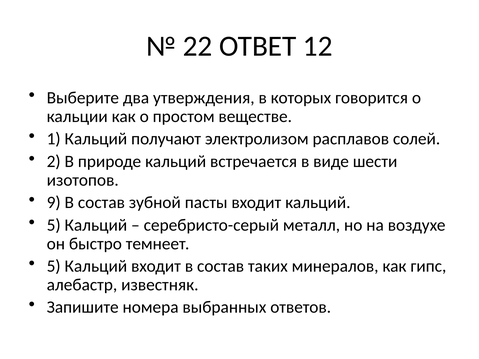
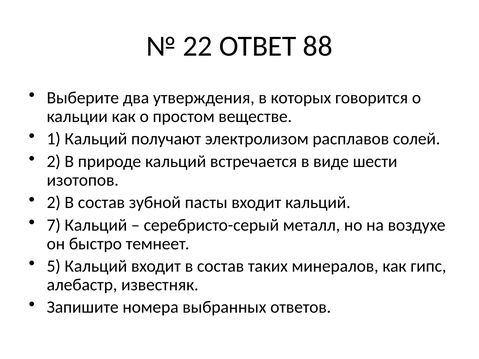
12: 12 -> 88
9 at (54, 203): 9 -> 2
5 at (54, 225): 5 -> 7
